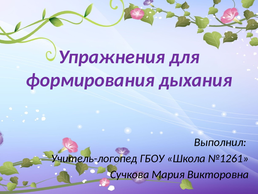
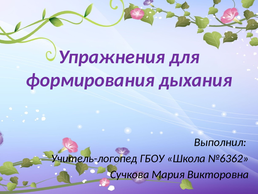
№1261: №1261 -> №6362
